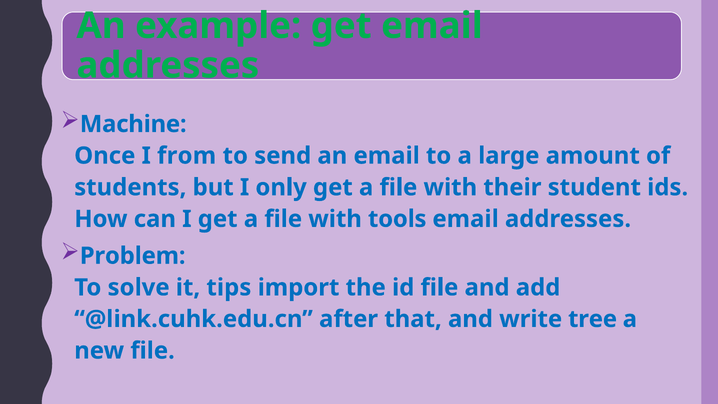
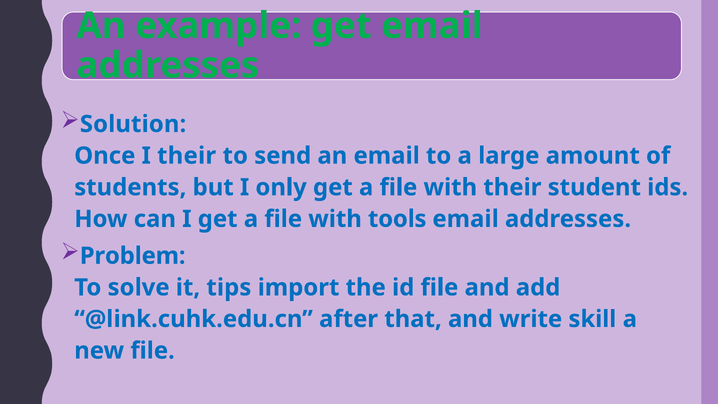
Machine: Machine -> Solution
I from: from -> their
tree: tree -> skill
